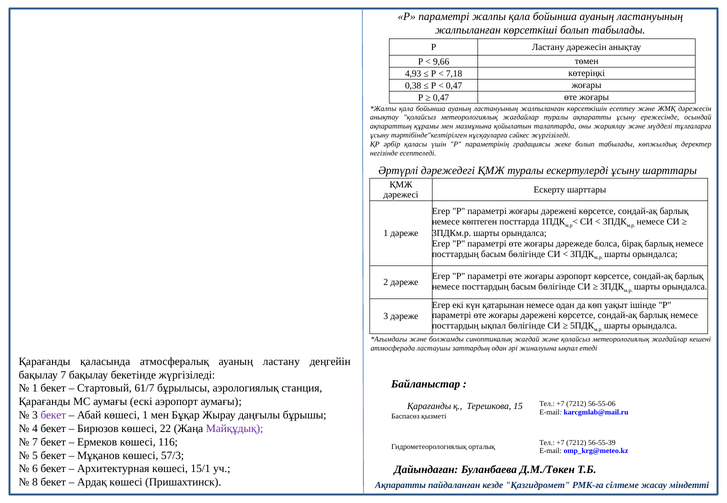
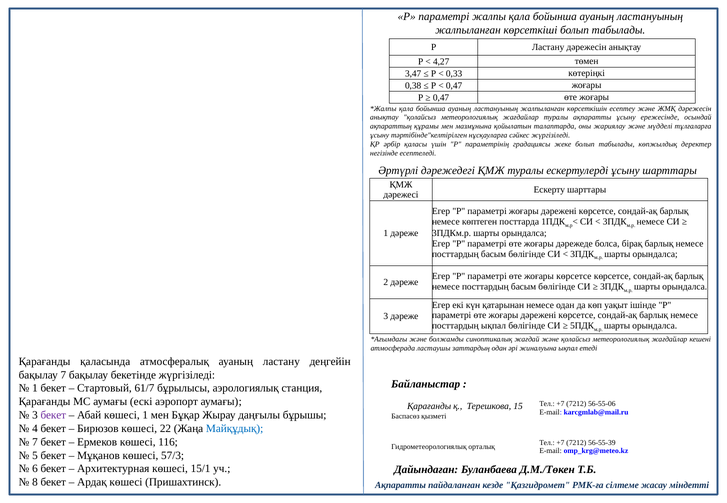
9,66: 9,66 -> 4,27
4,93: 4,93 -> 3,47
7,18: 7,18 -> 0,33
жоғары аэропорт: аэропорт -> көрсетсе
Майқұдық colour: purple -> blue
